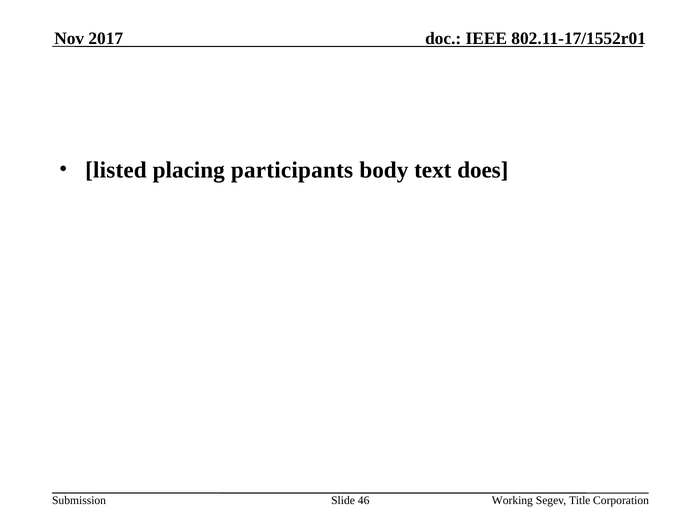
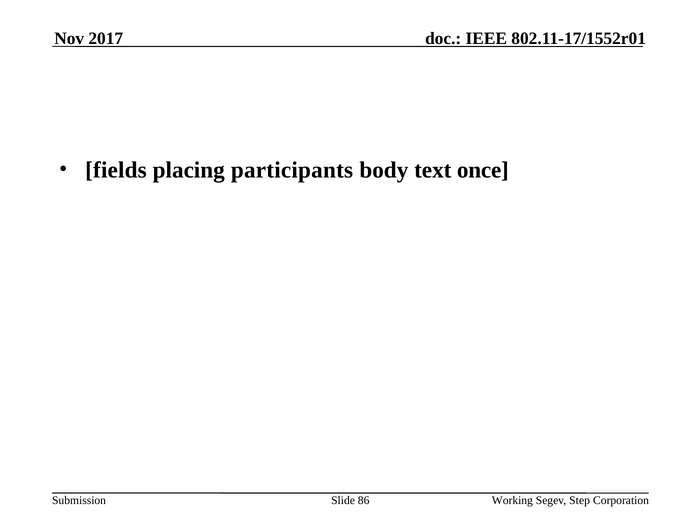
listed: listed -> fields
does: does -> once
46: 46 -> 86
Title: Title -> Step
